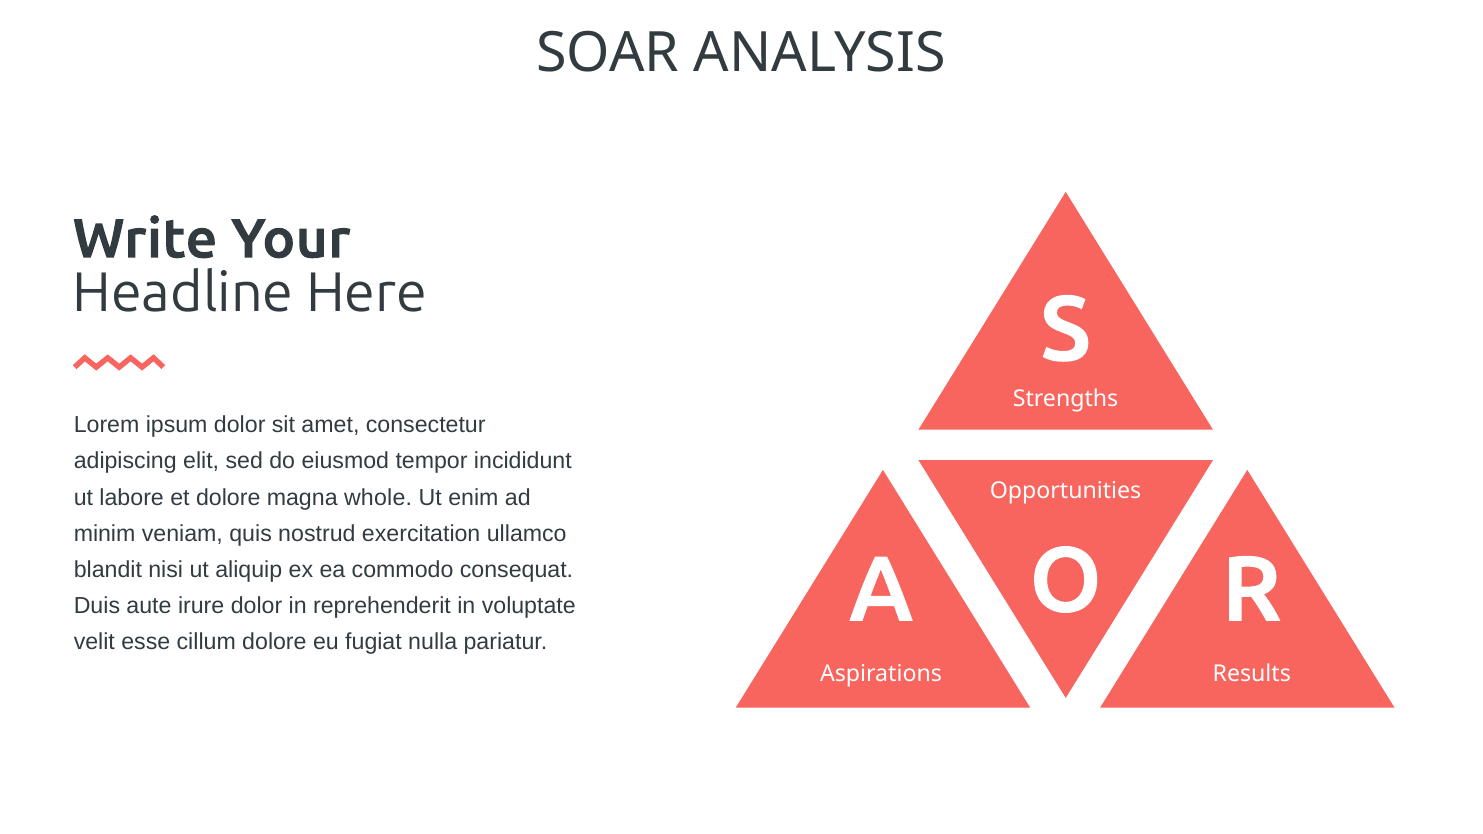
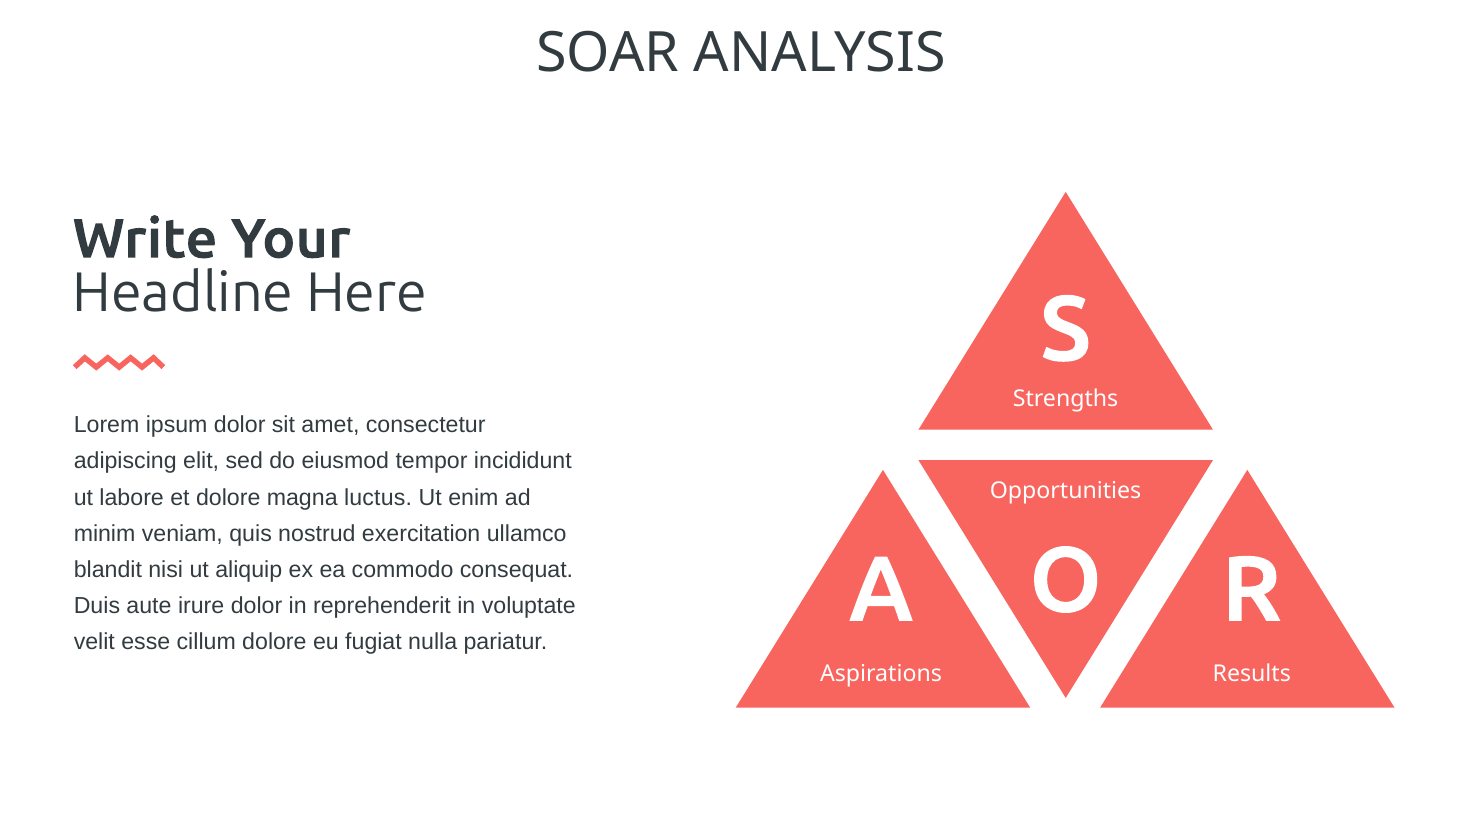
whole: whole -> luctus
